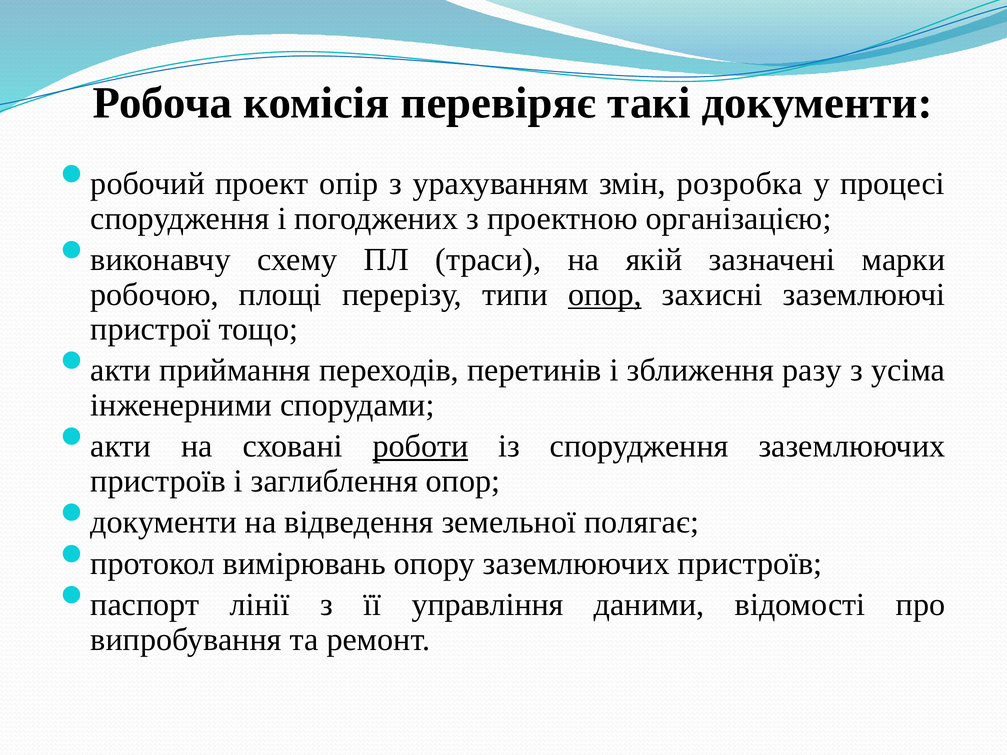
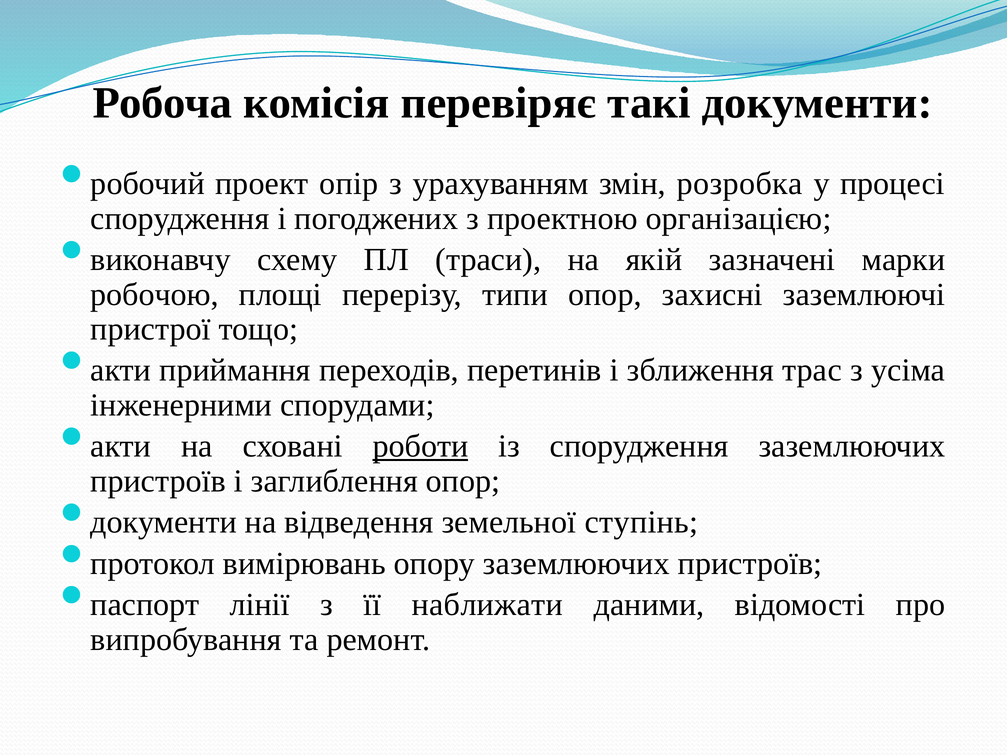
опор at (605, 295) underline: present -> none
разу: разу -> трас
полягає: полягає -> ступінь
управління: управління -> наближати
